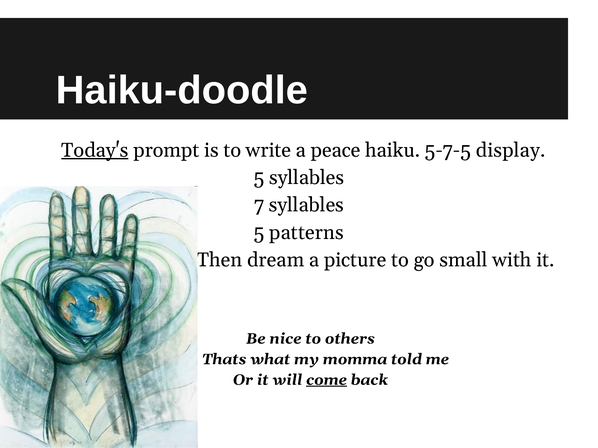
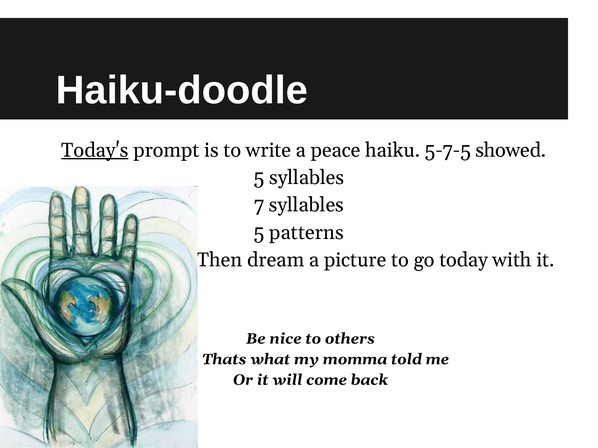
display: display -> showed
small: small -> today
come underline: present -> none
